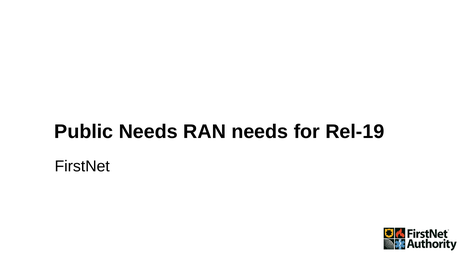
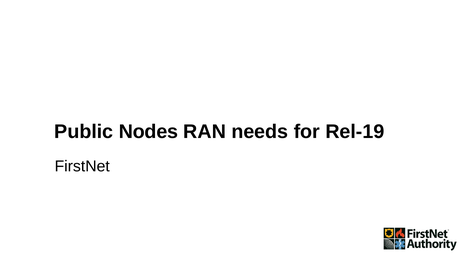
Public Needs: Needs -> Nodes
